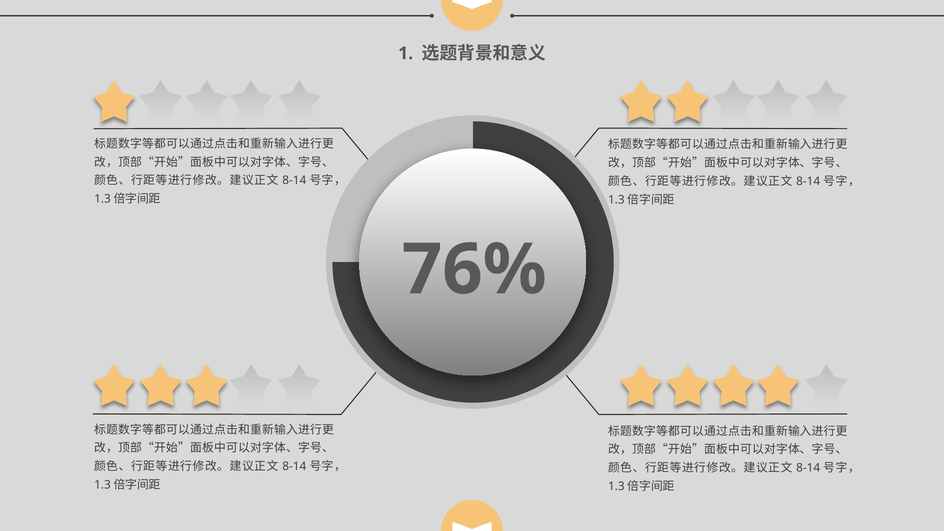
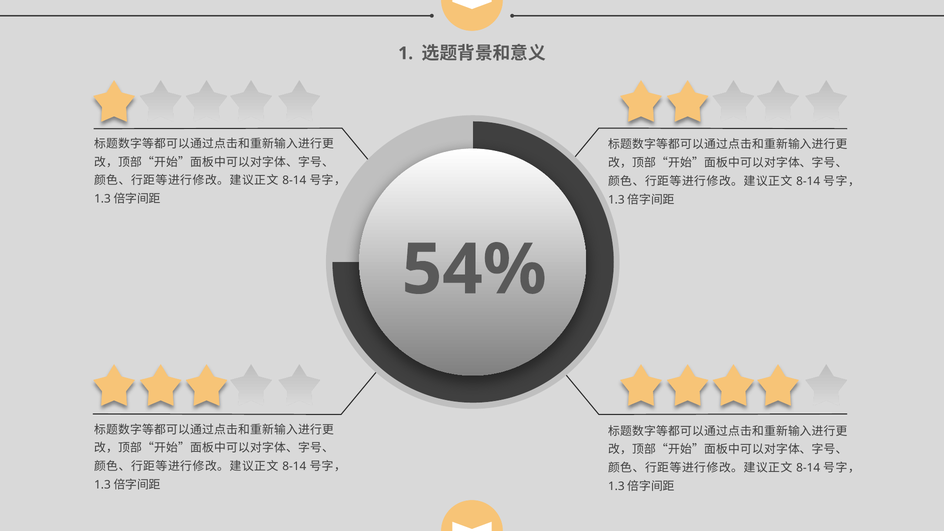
76%: 76% -> 54%
